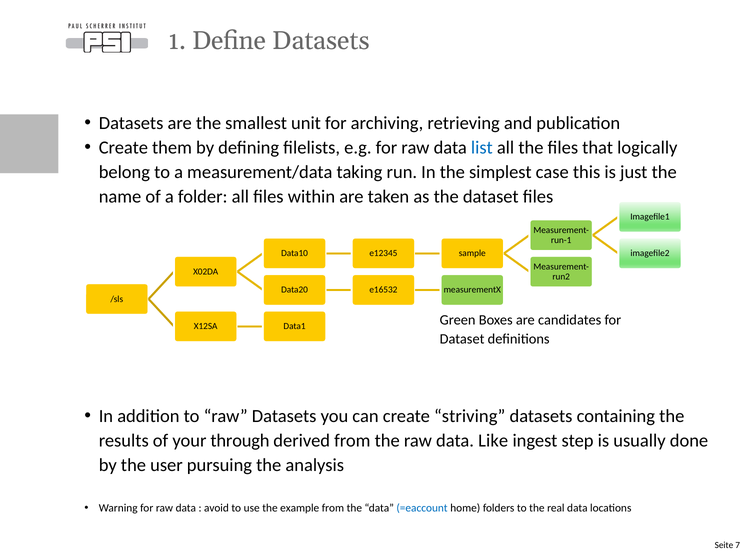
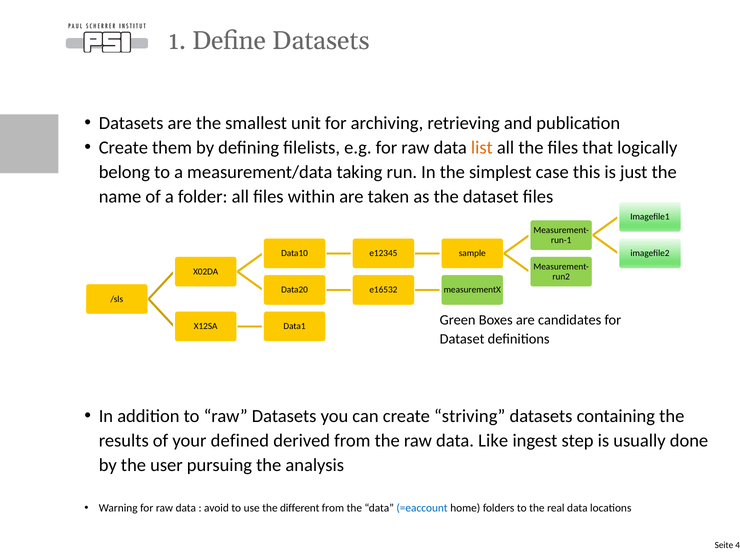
list colour: blue -> orange
through: through -> defined
example: example -> different
7: 7 -> 4
